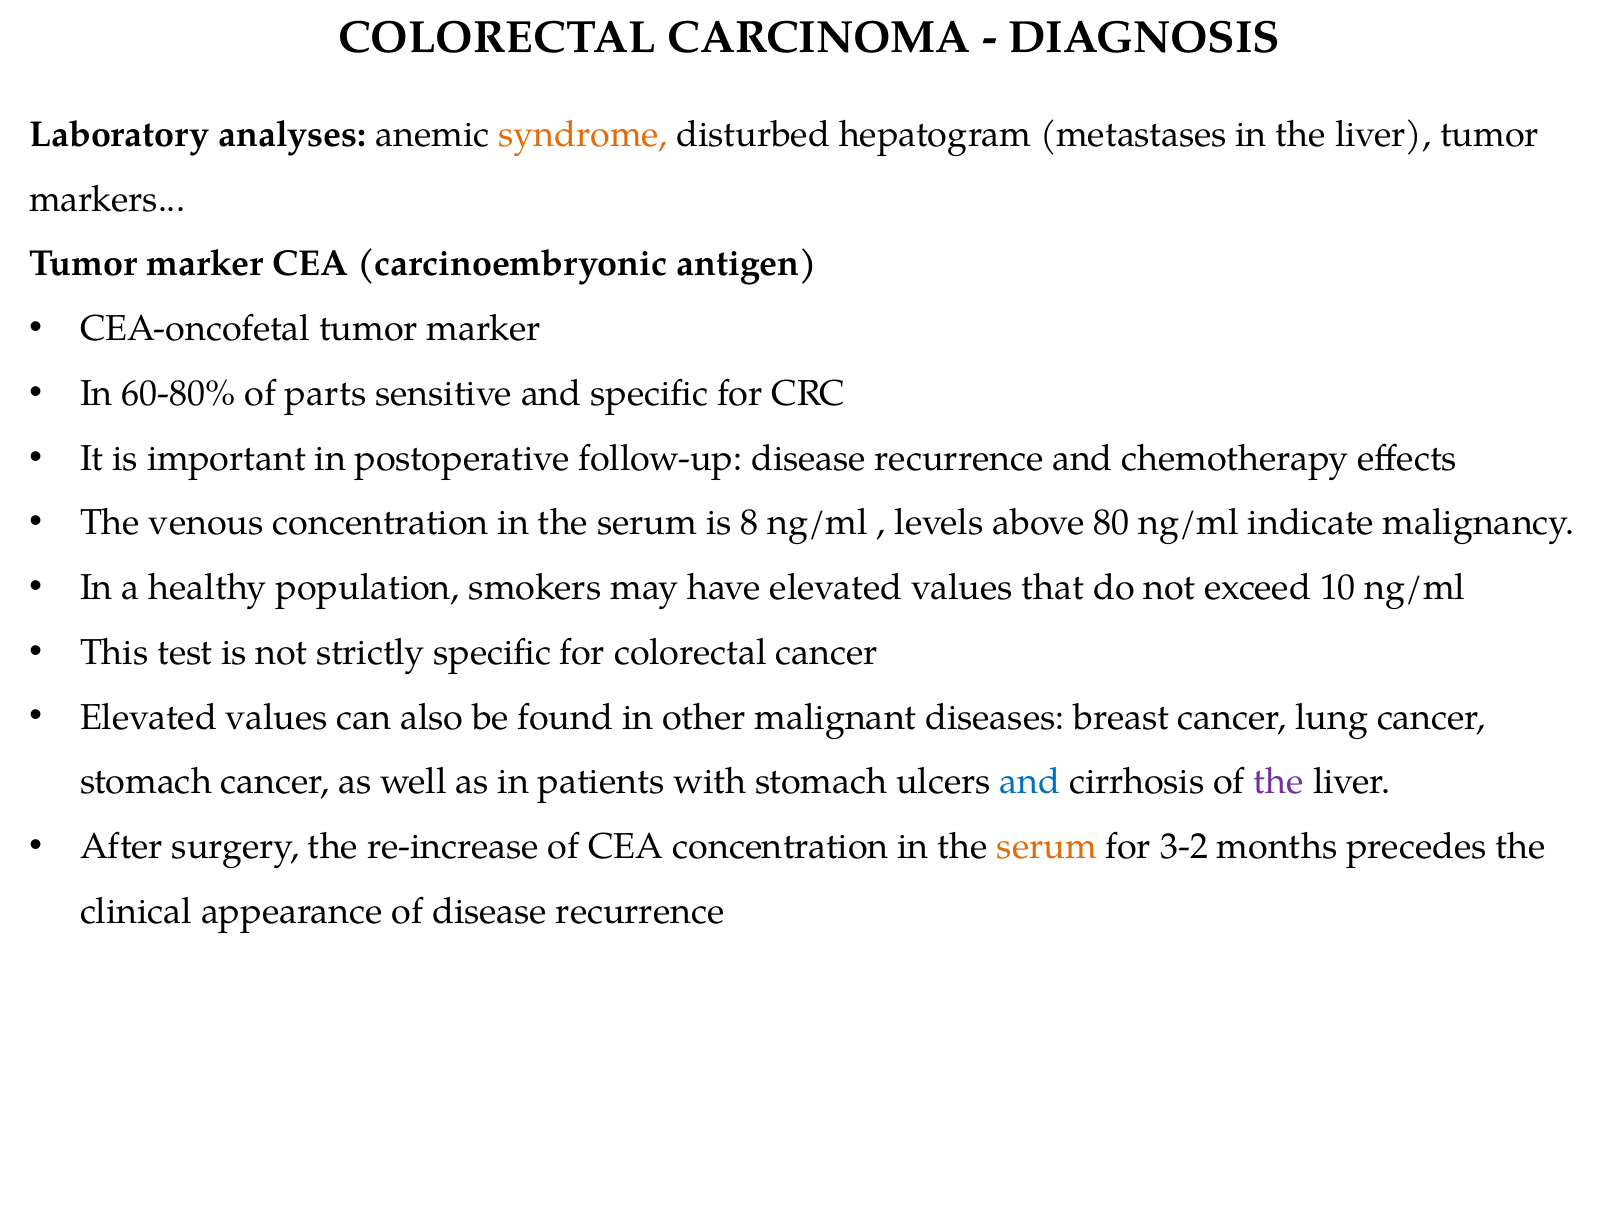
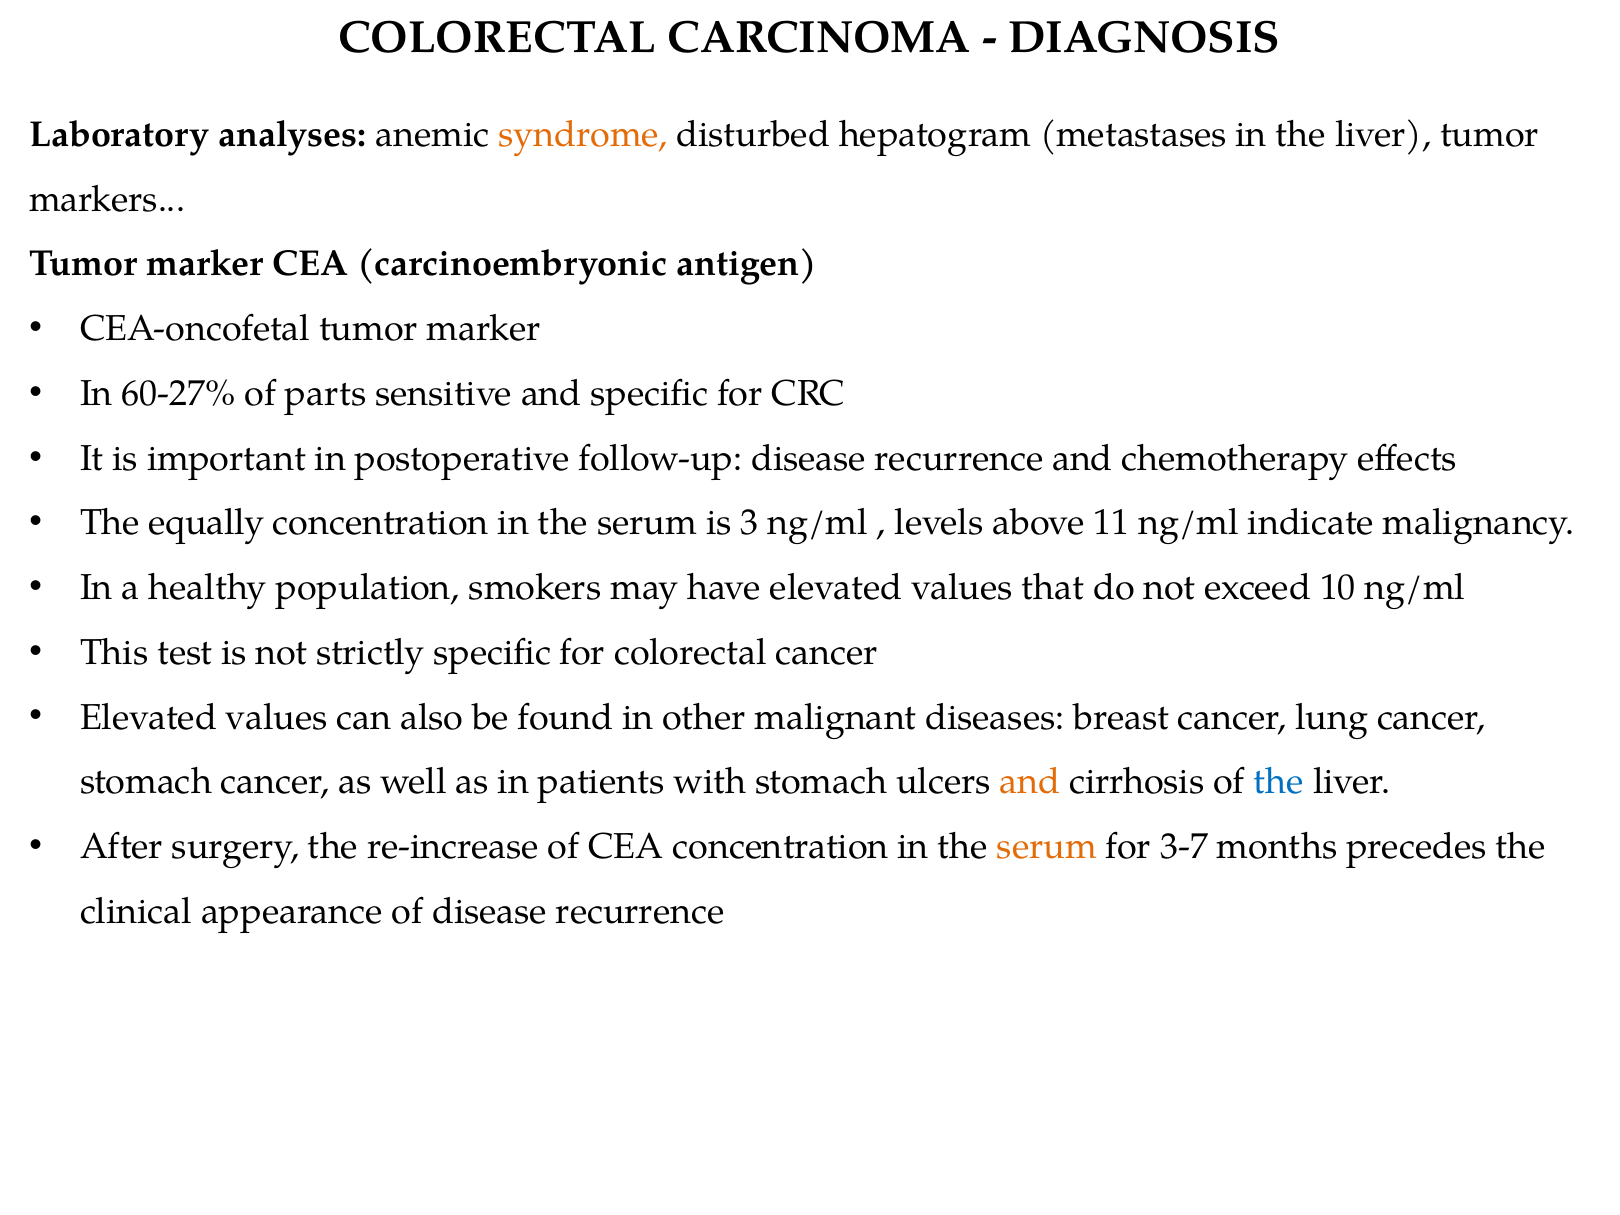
60-80%: 60-80% -> 60-27%
venous: venous -> equally
8: 8 -> 3
80: 80 -> 11
and at (1030, 782) colour: blue -> orange
the at (1279, 782) colour: purple -> blue
3-2: 3-2 -> 3-7
